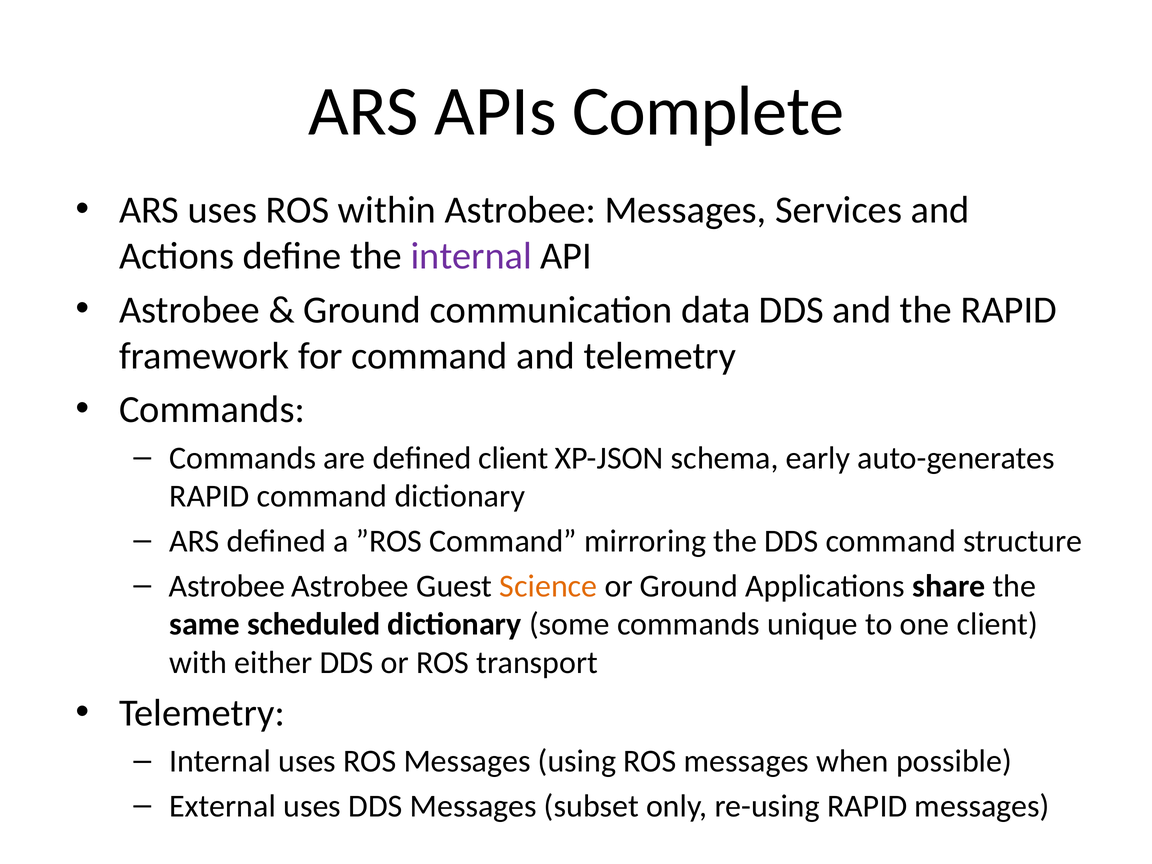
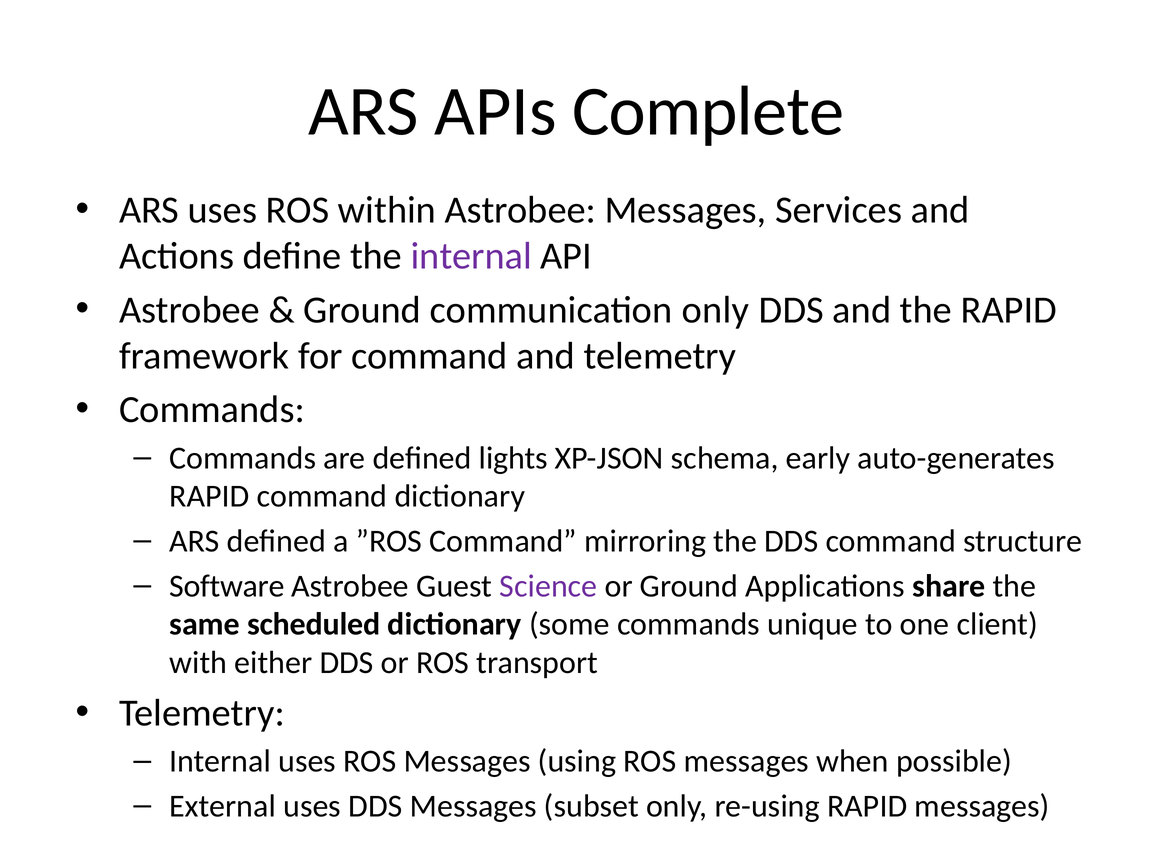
communication data: data -> only
defined client: client -> lights
Astrobee at (227, 586): Astrobee -> Software
Science colour: orange -> purple
